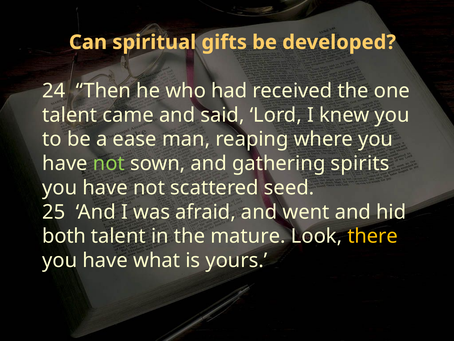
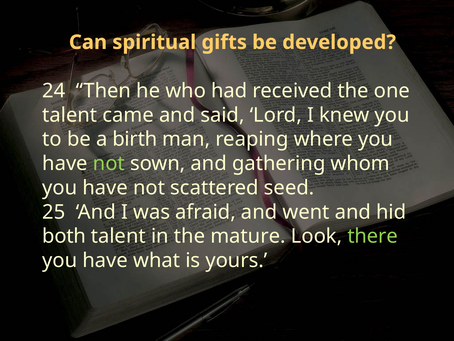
ease: ease -> birth
spirits: spirits -> whom
there colour: yellow -> light green
